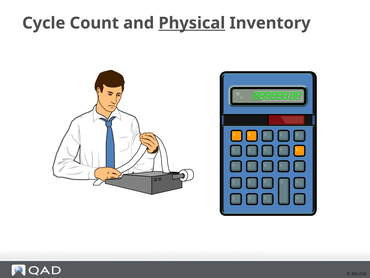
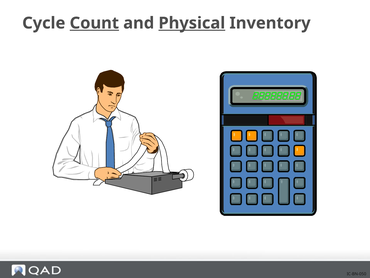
Count underline: none -> present
